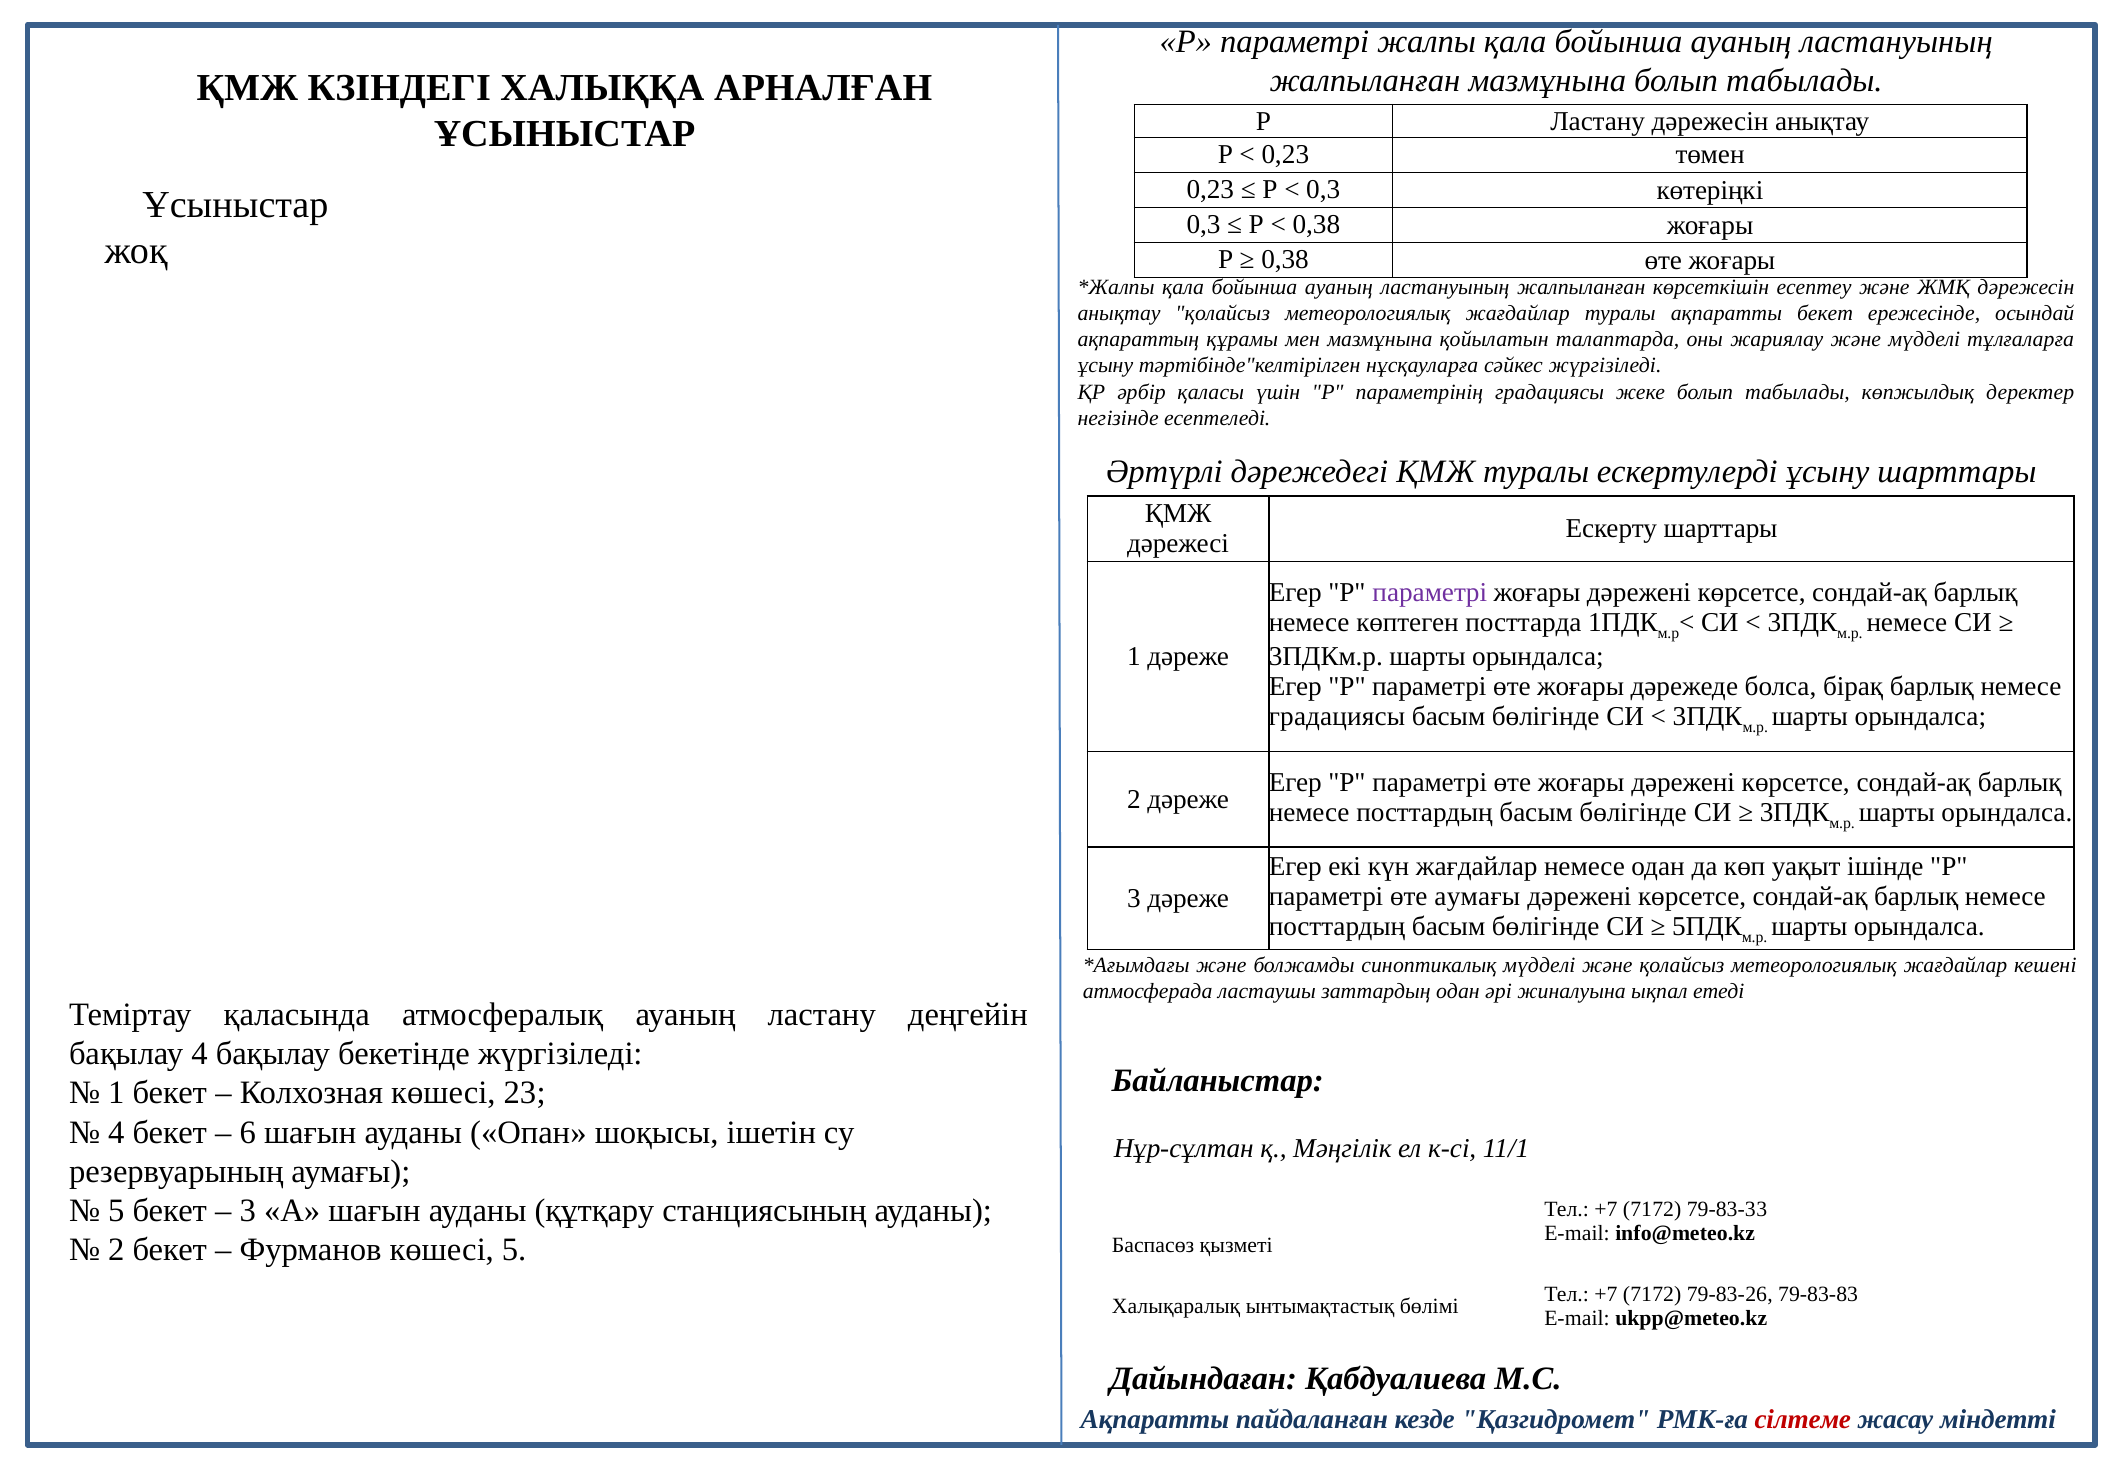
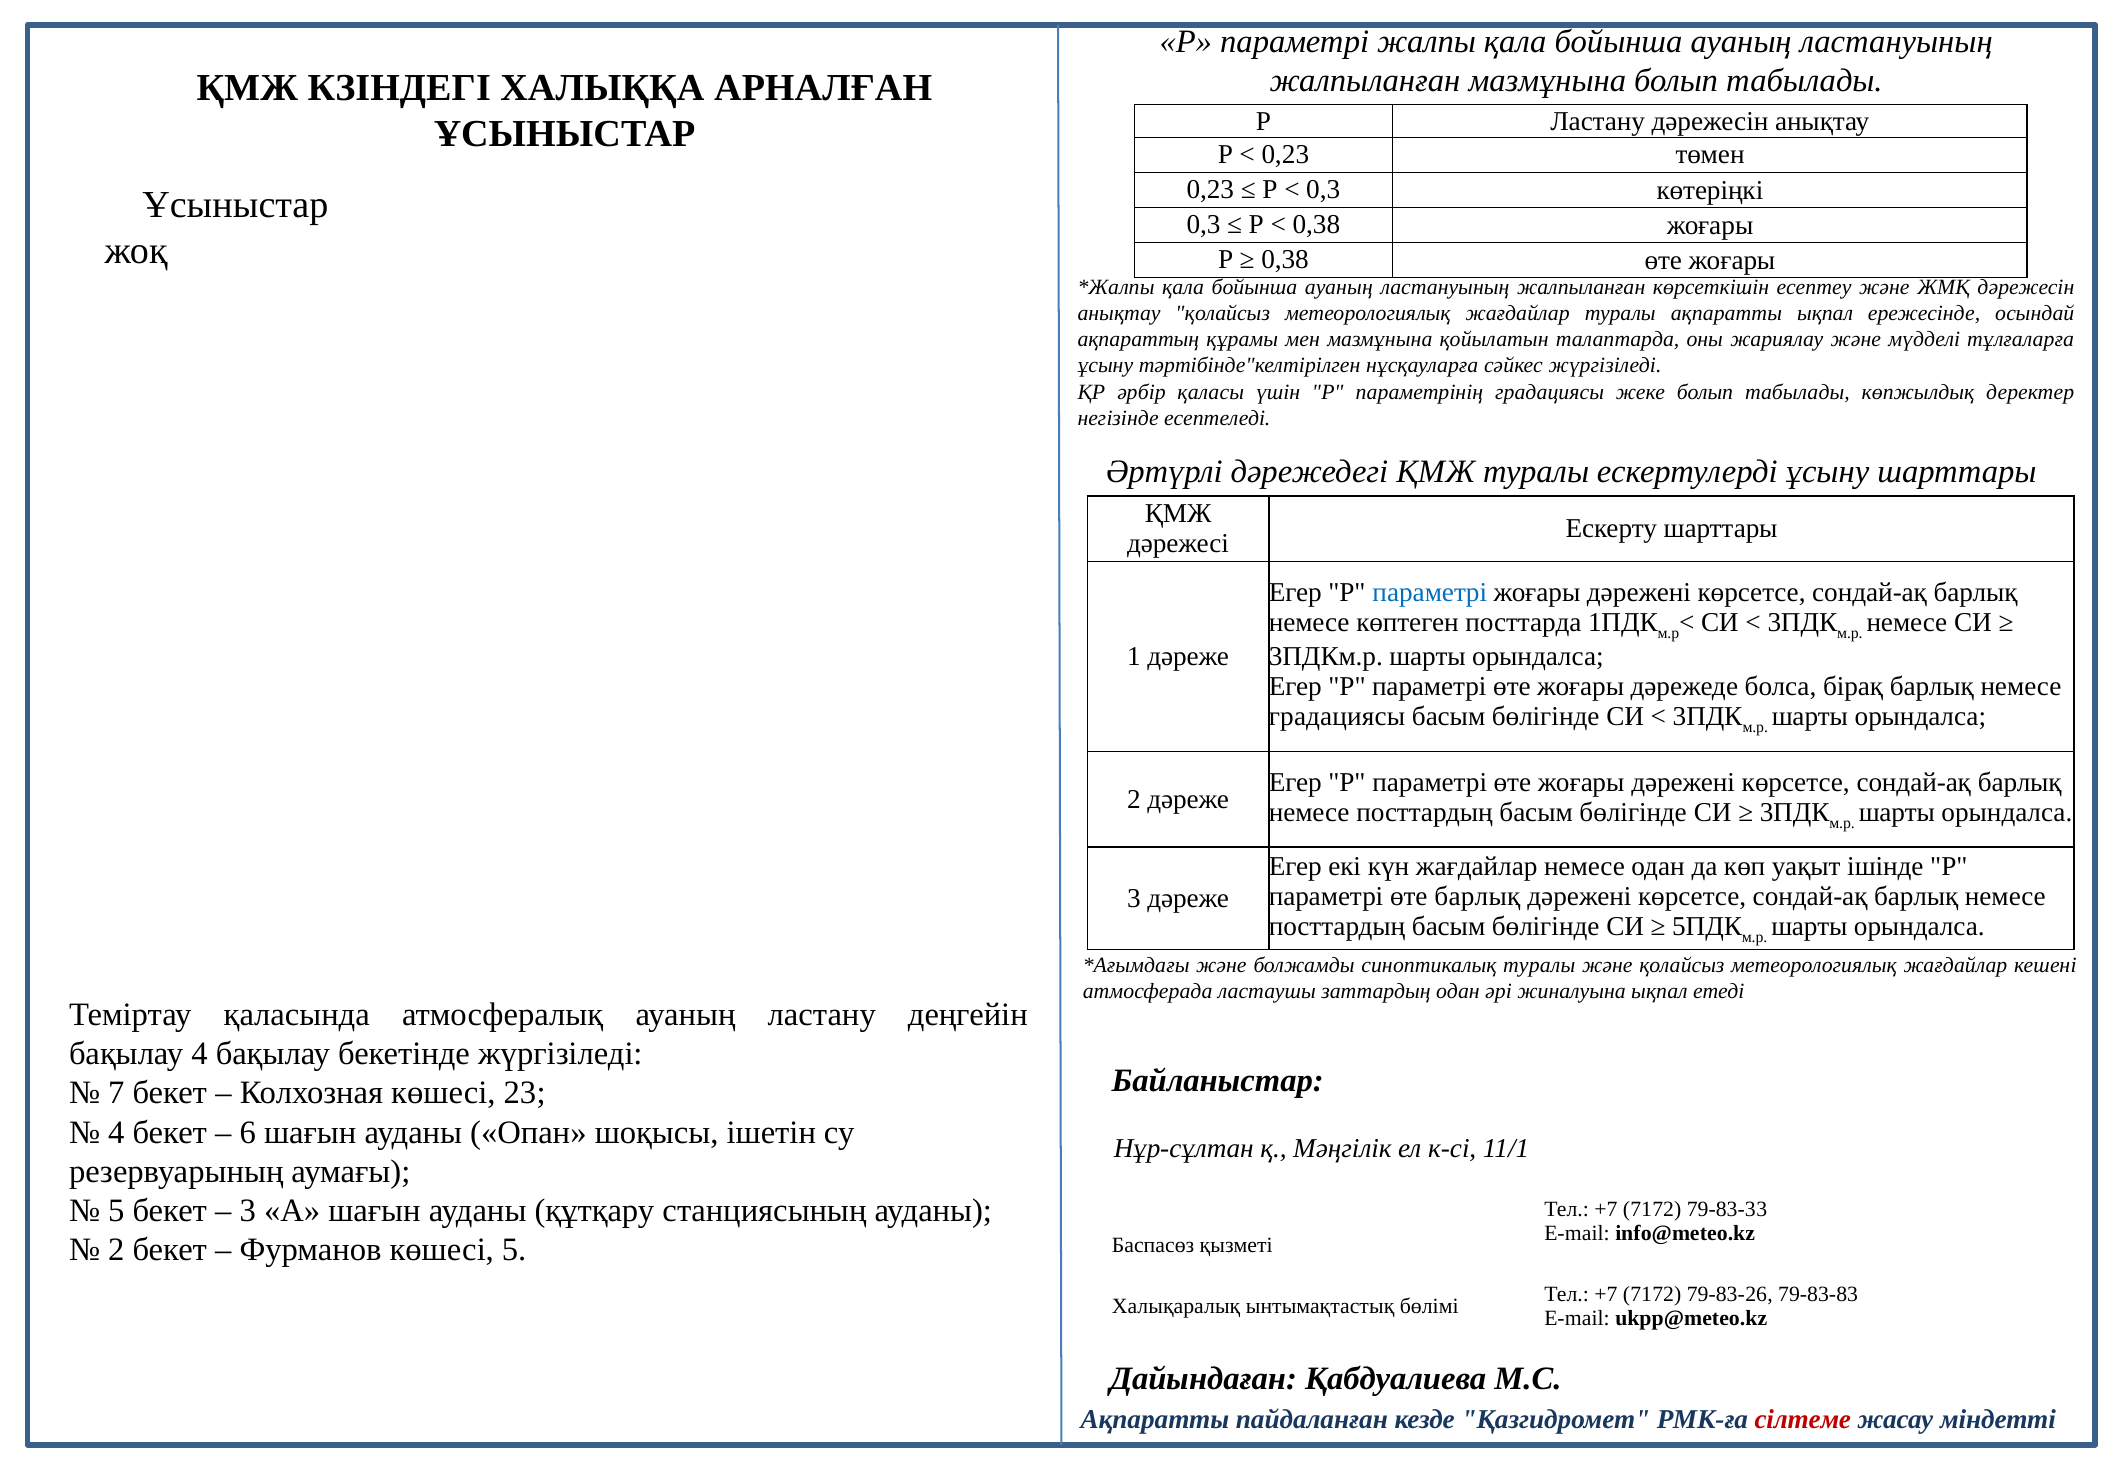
ақпаратты бекет: бекет -> ықпал
параметрі at (1430, 592) colour: purple -> blue
өте аумағы: аумағы -> барлық
синоптикалық мүдделі: мүдделі -> туралы
1 at (116, 1093): 1 -> 7
